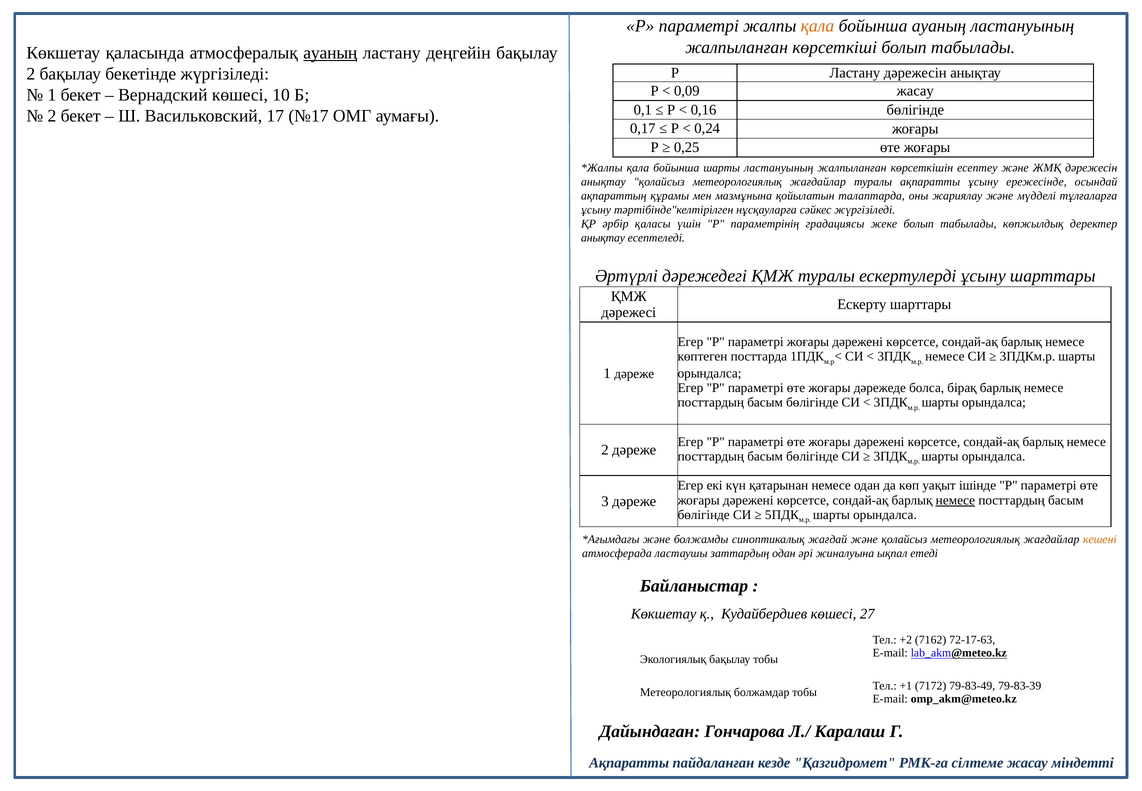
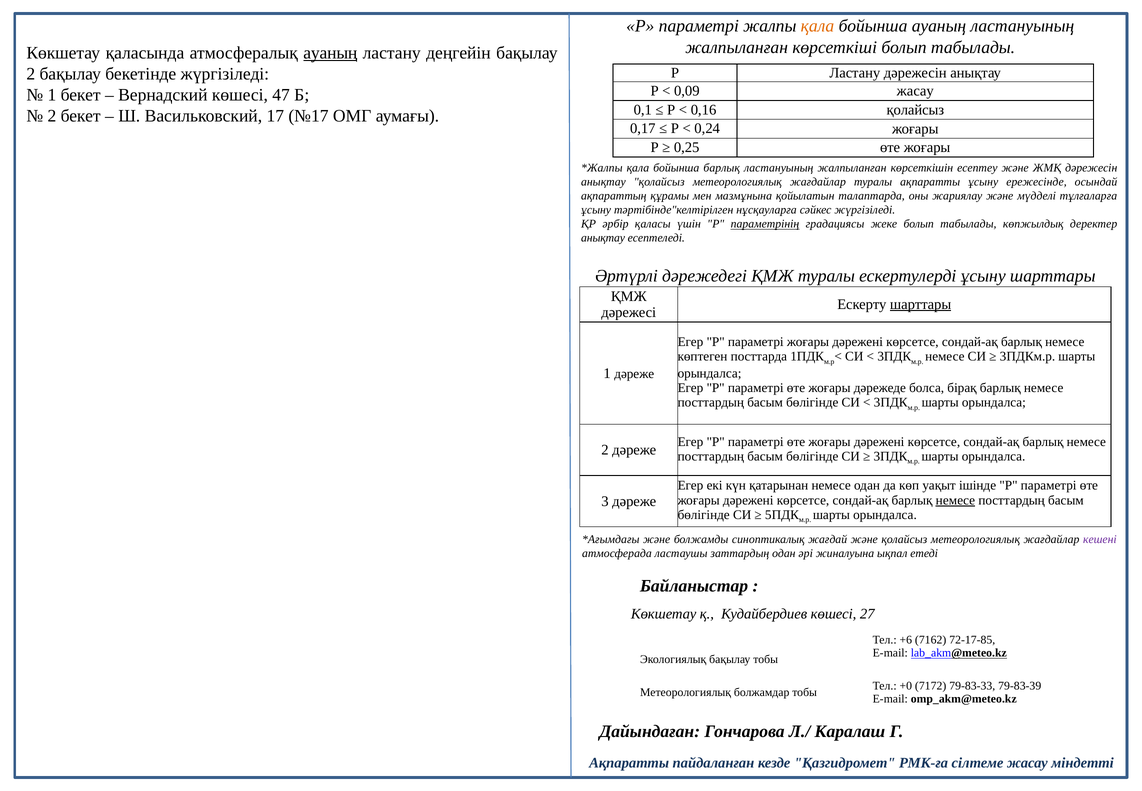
10: 10 -> 47
0,16 бөлігінде: бөлігінде -> қолайсыз
бойынша шарты: шарты -> барлық
параметрінің underline: none -> present
шарттары at (921, 304) underline: none -> present
кешені colour: orange -> purple
+2: +2 -> +6
72-17-63: 72-17-63 -> 72-17-85
+1: +1 -> +0
79-83-49: 79-83-49 -> 79-83-33
